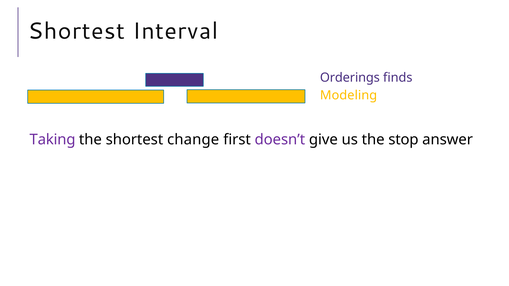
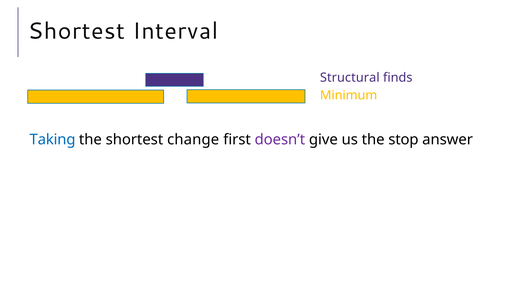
Orderings: Orderings -> Structural
Modeling: Modeling -> Minimum
Taking colour: purple -> blue
